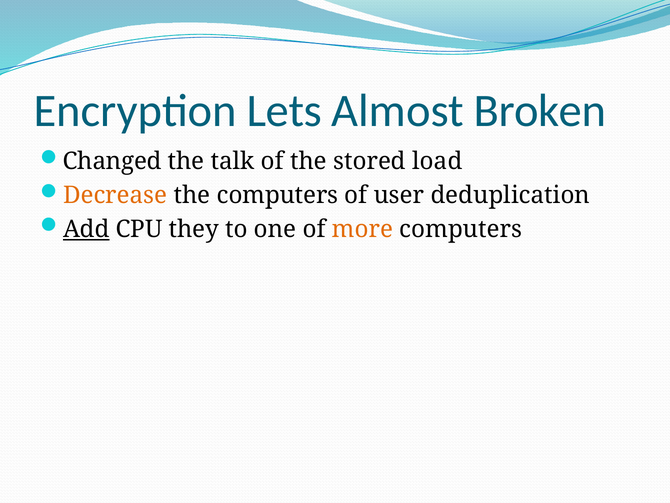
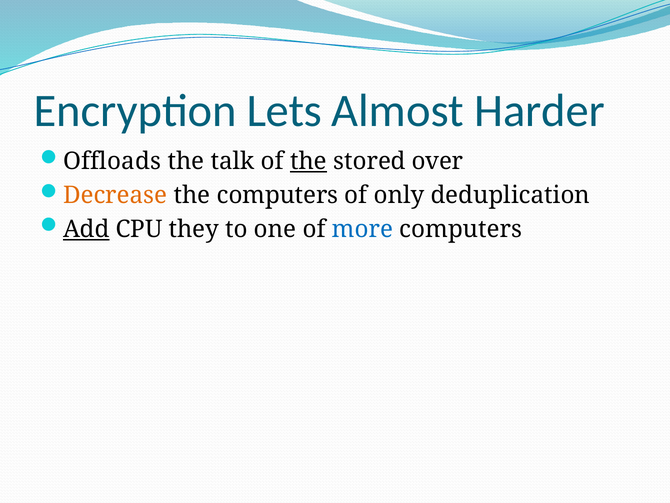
Broken: Broken -> Harder
Changed: Changed -> Offloads
the at (309, 161) underline: none -> present
load: load -> over
user: user -> only
more colour: orange -> blue
